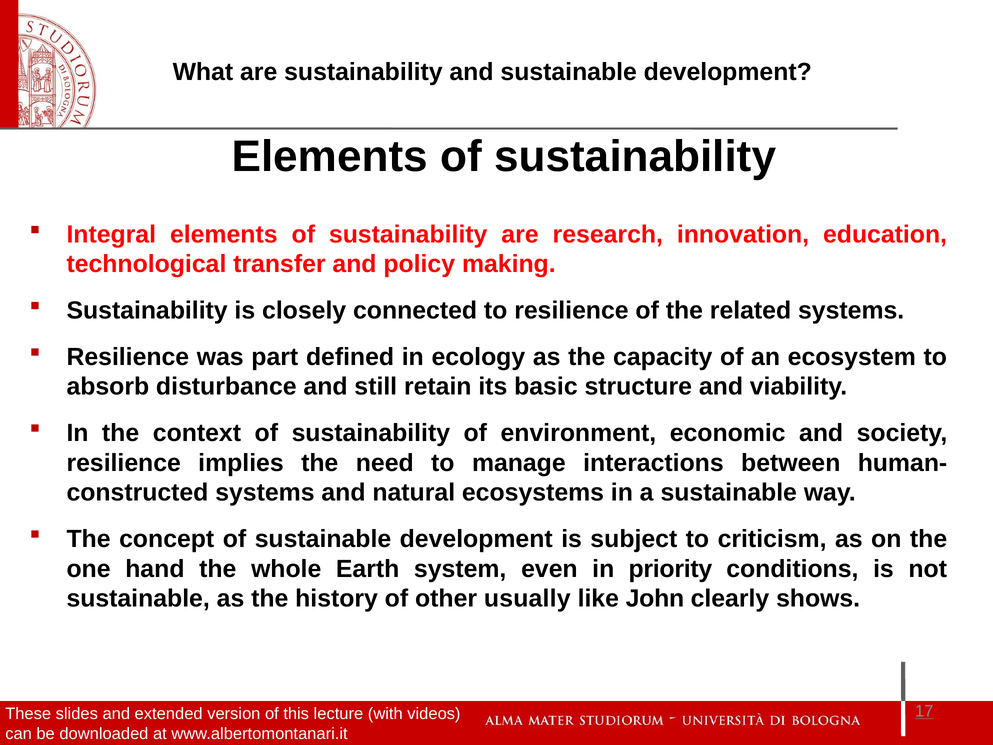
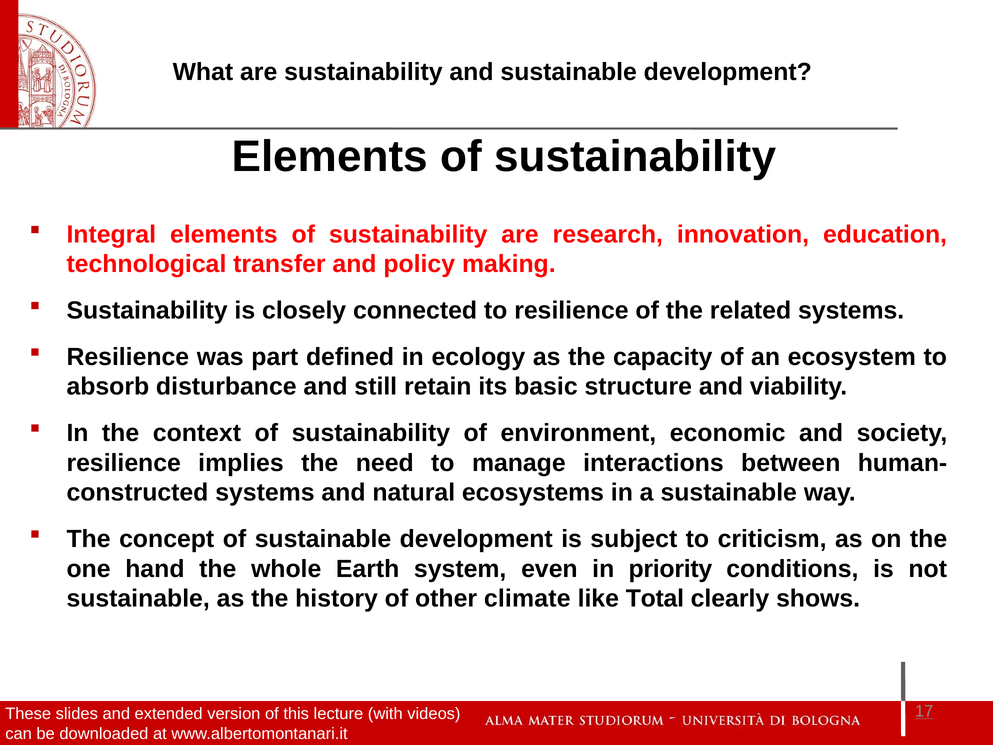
usually: usually -> climate
John: John -> Total
